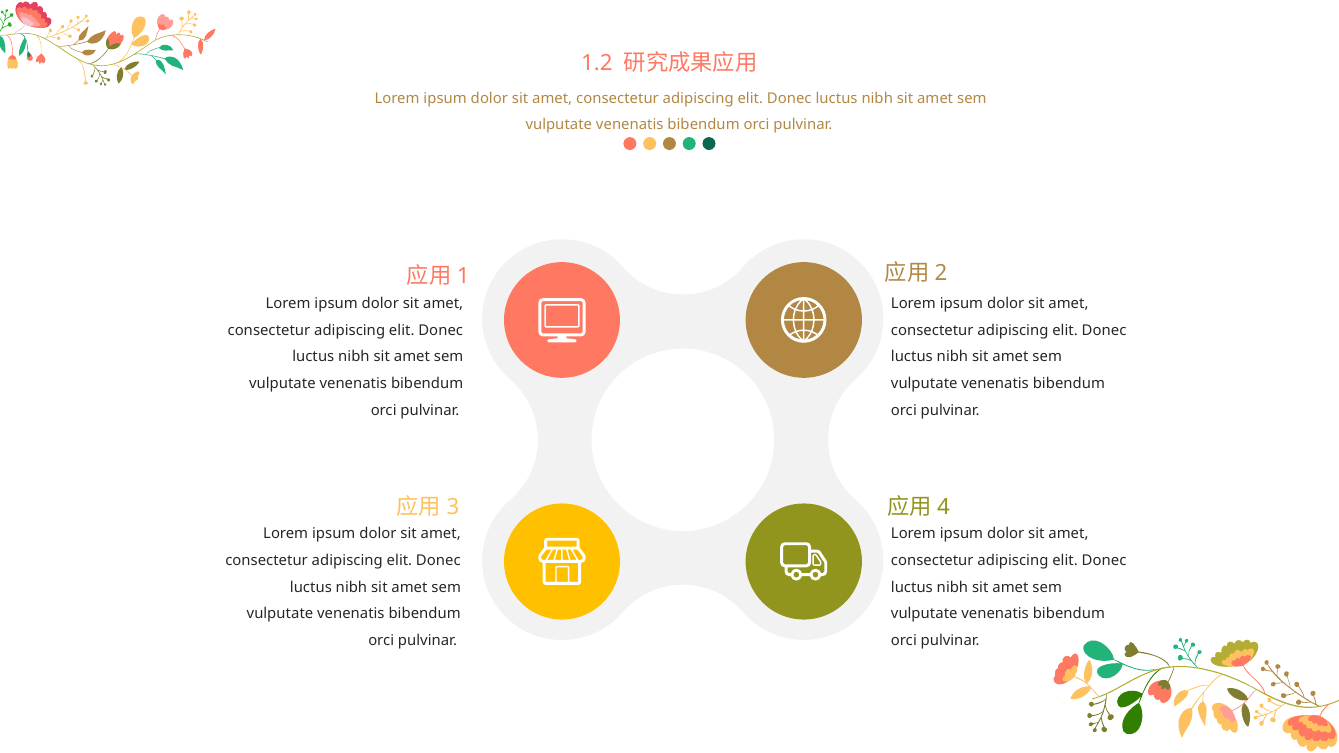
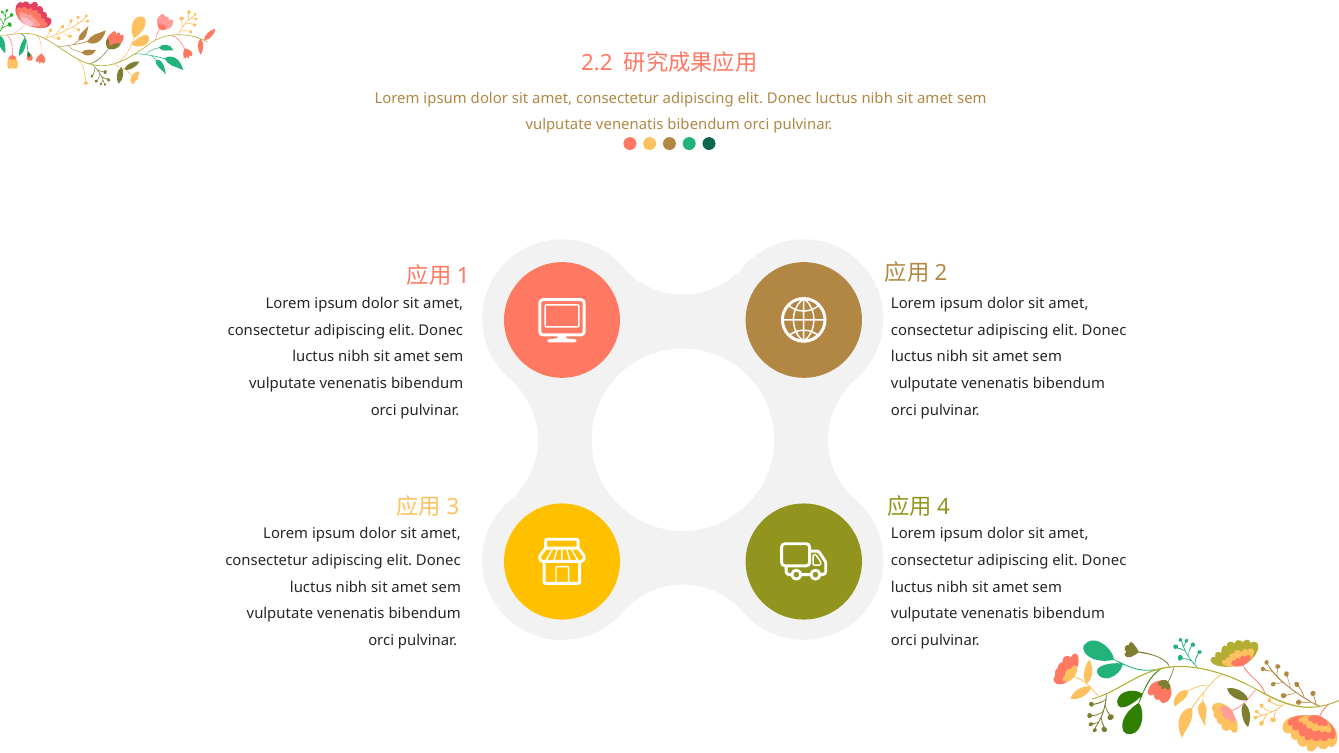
1.2: 1.2 -> 2.2
